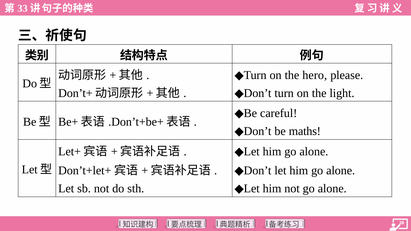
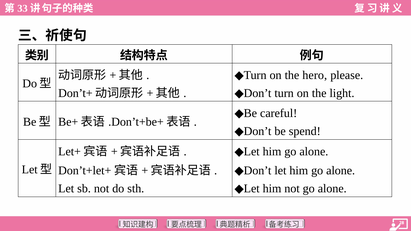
maths: maths -> spend
